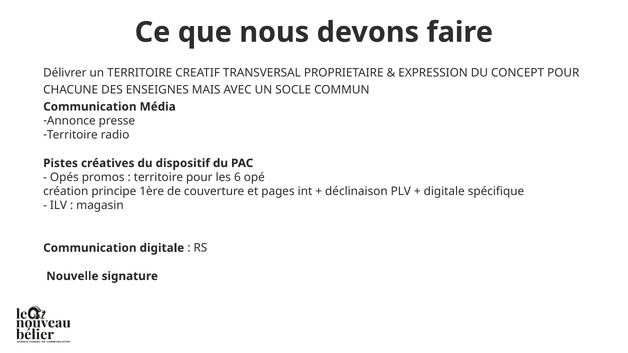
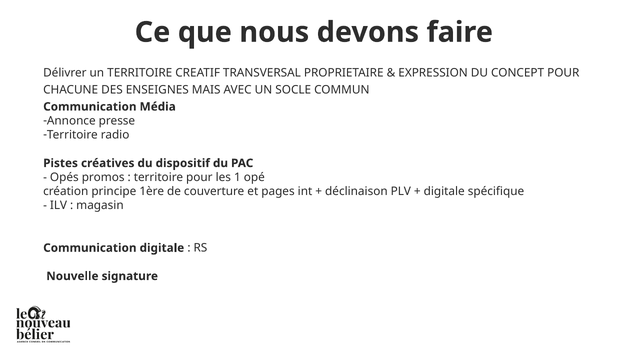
6: 6 -> 1
